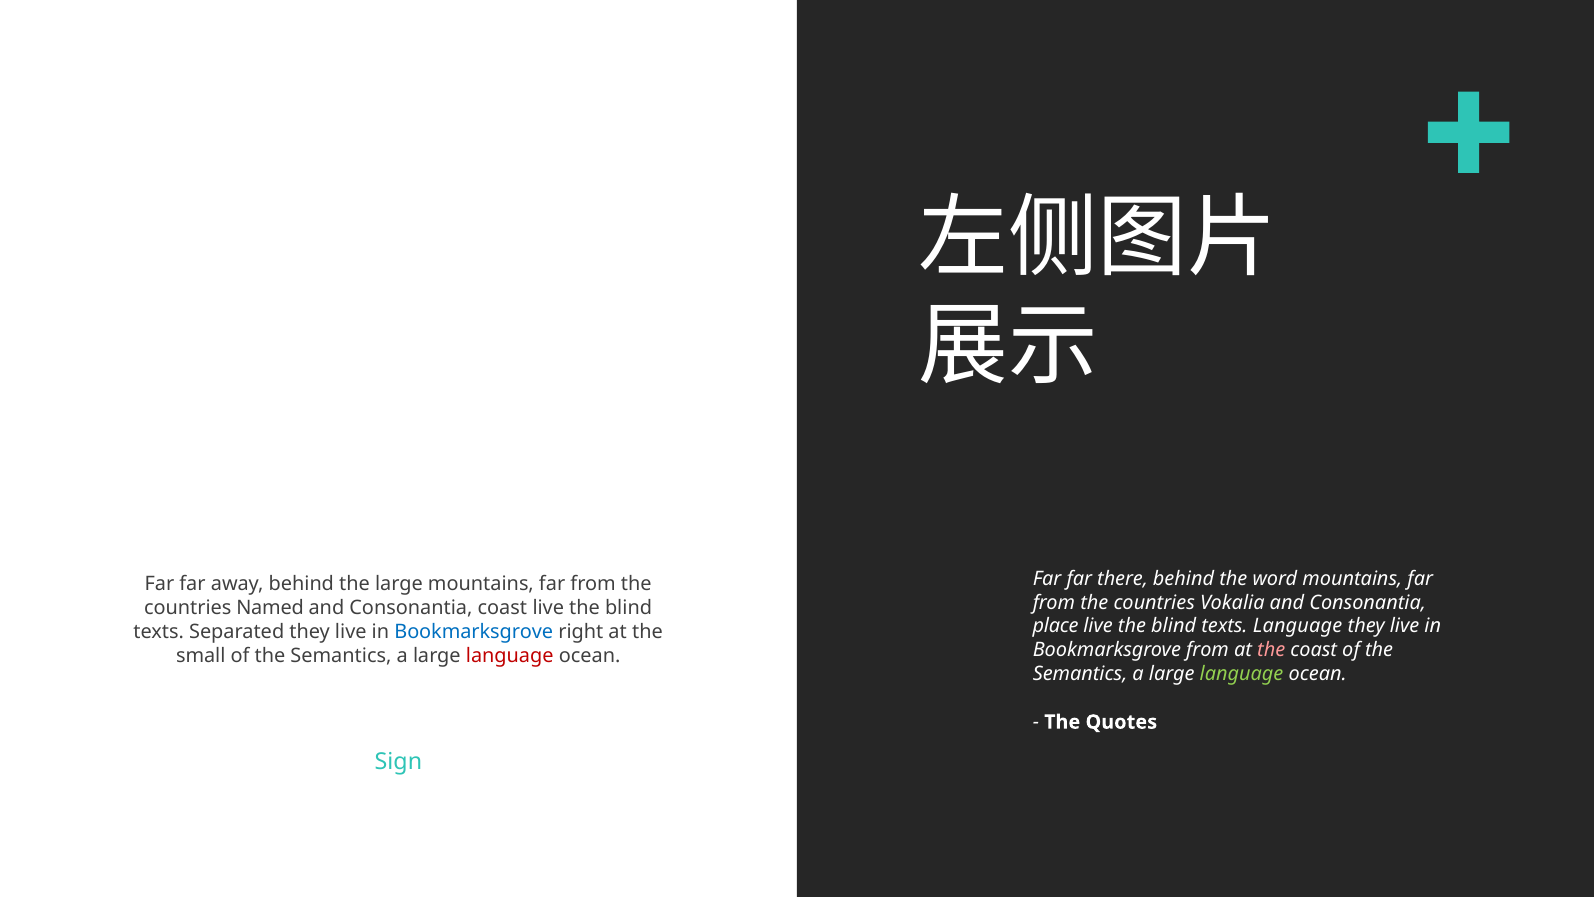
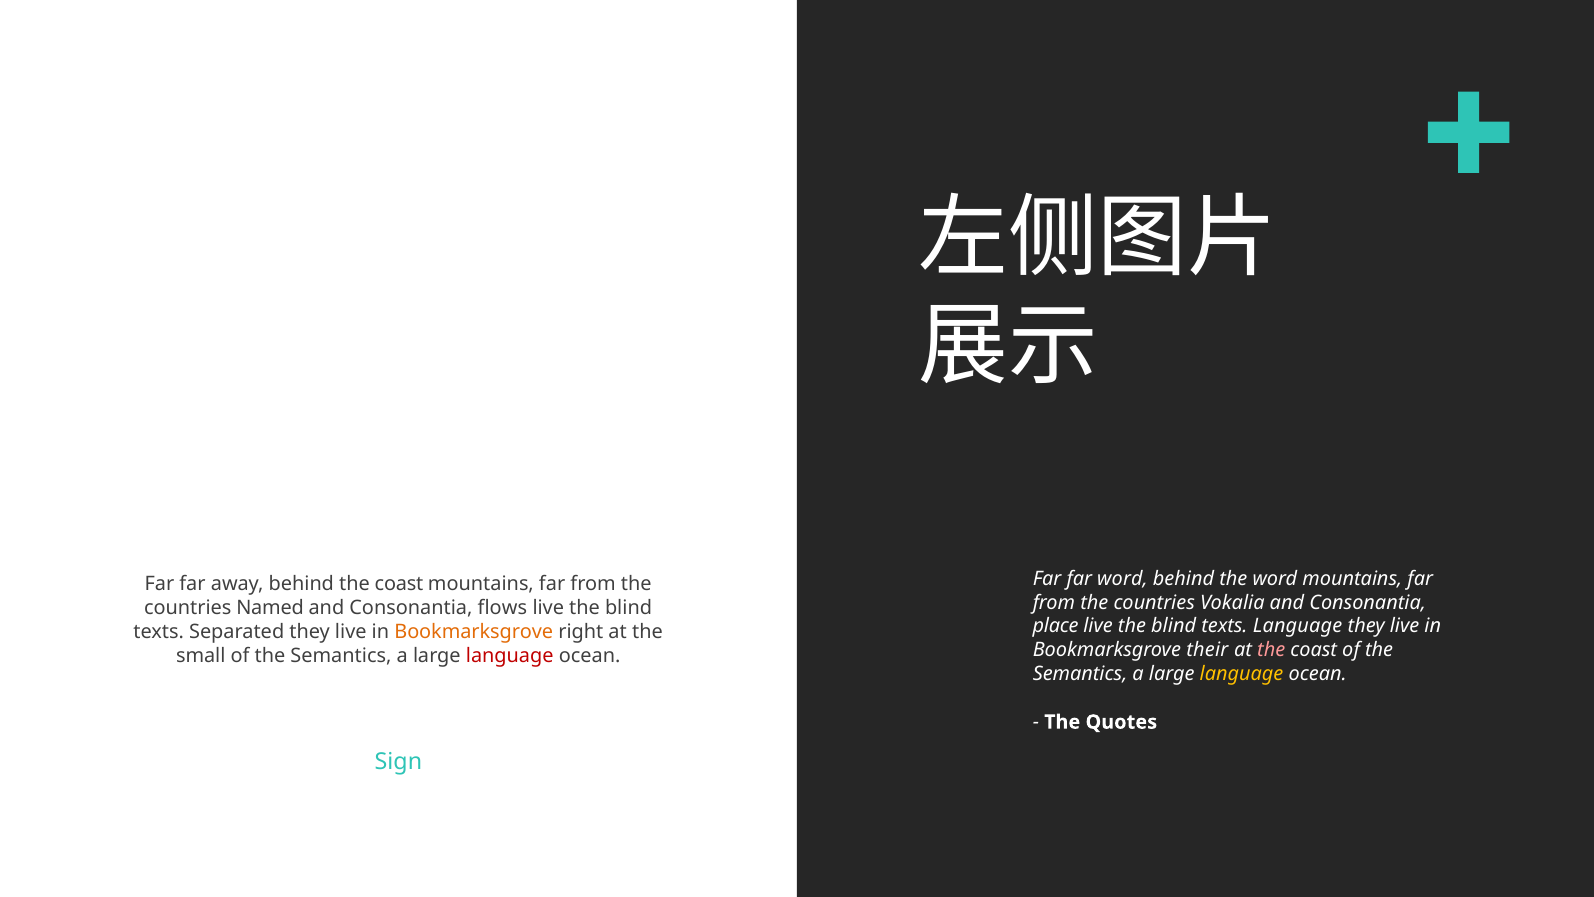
far there: there -> word
behind the large: large -> coast
Consonantia coast: coast -> flows
Bookmarksgrove at (474, 631) colour: blue -> orange
Bookmarksgrove from: from -> their
language at (1242, 674) colour: light green -> yellow
